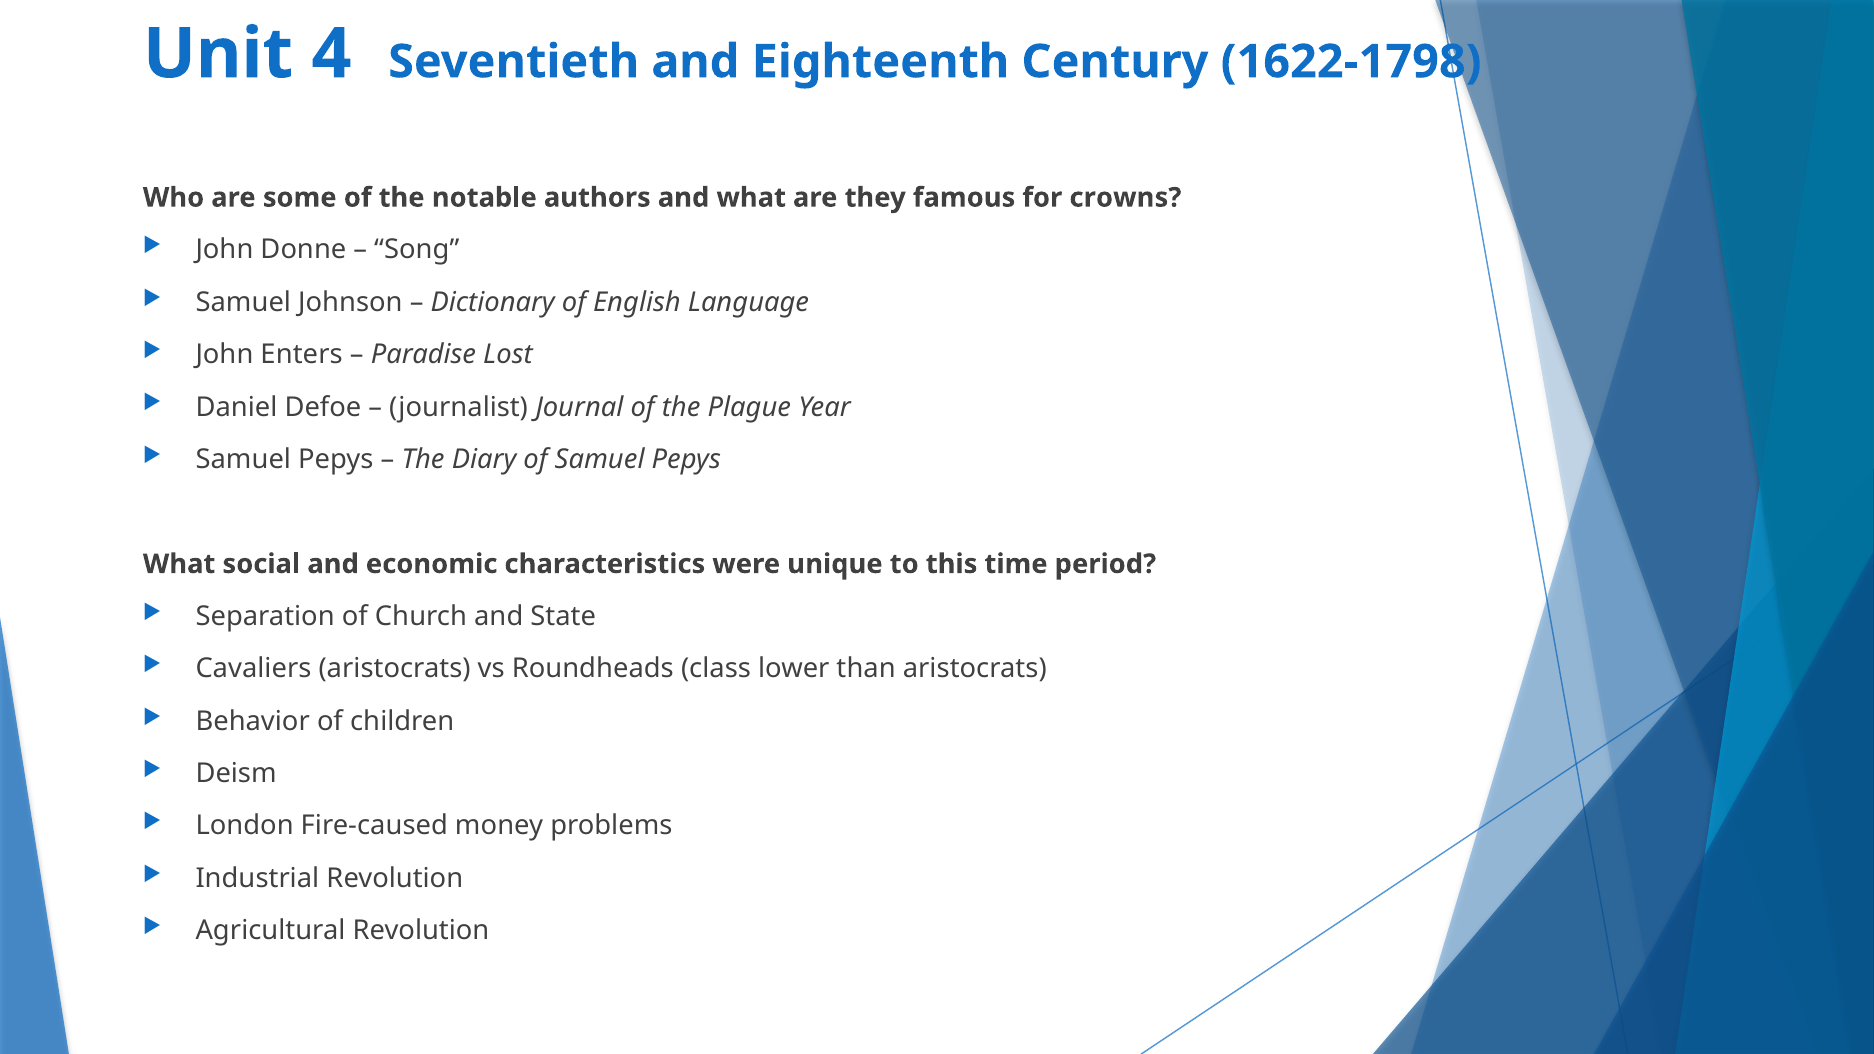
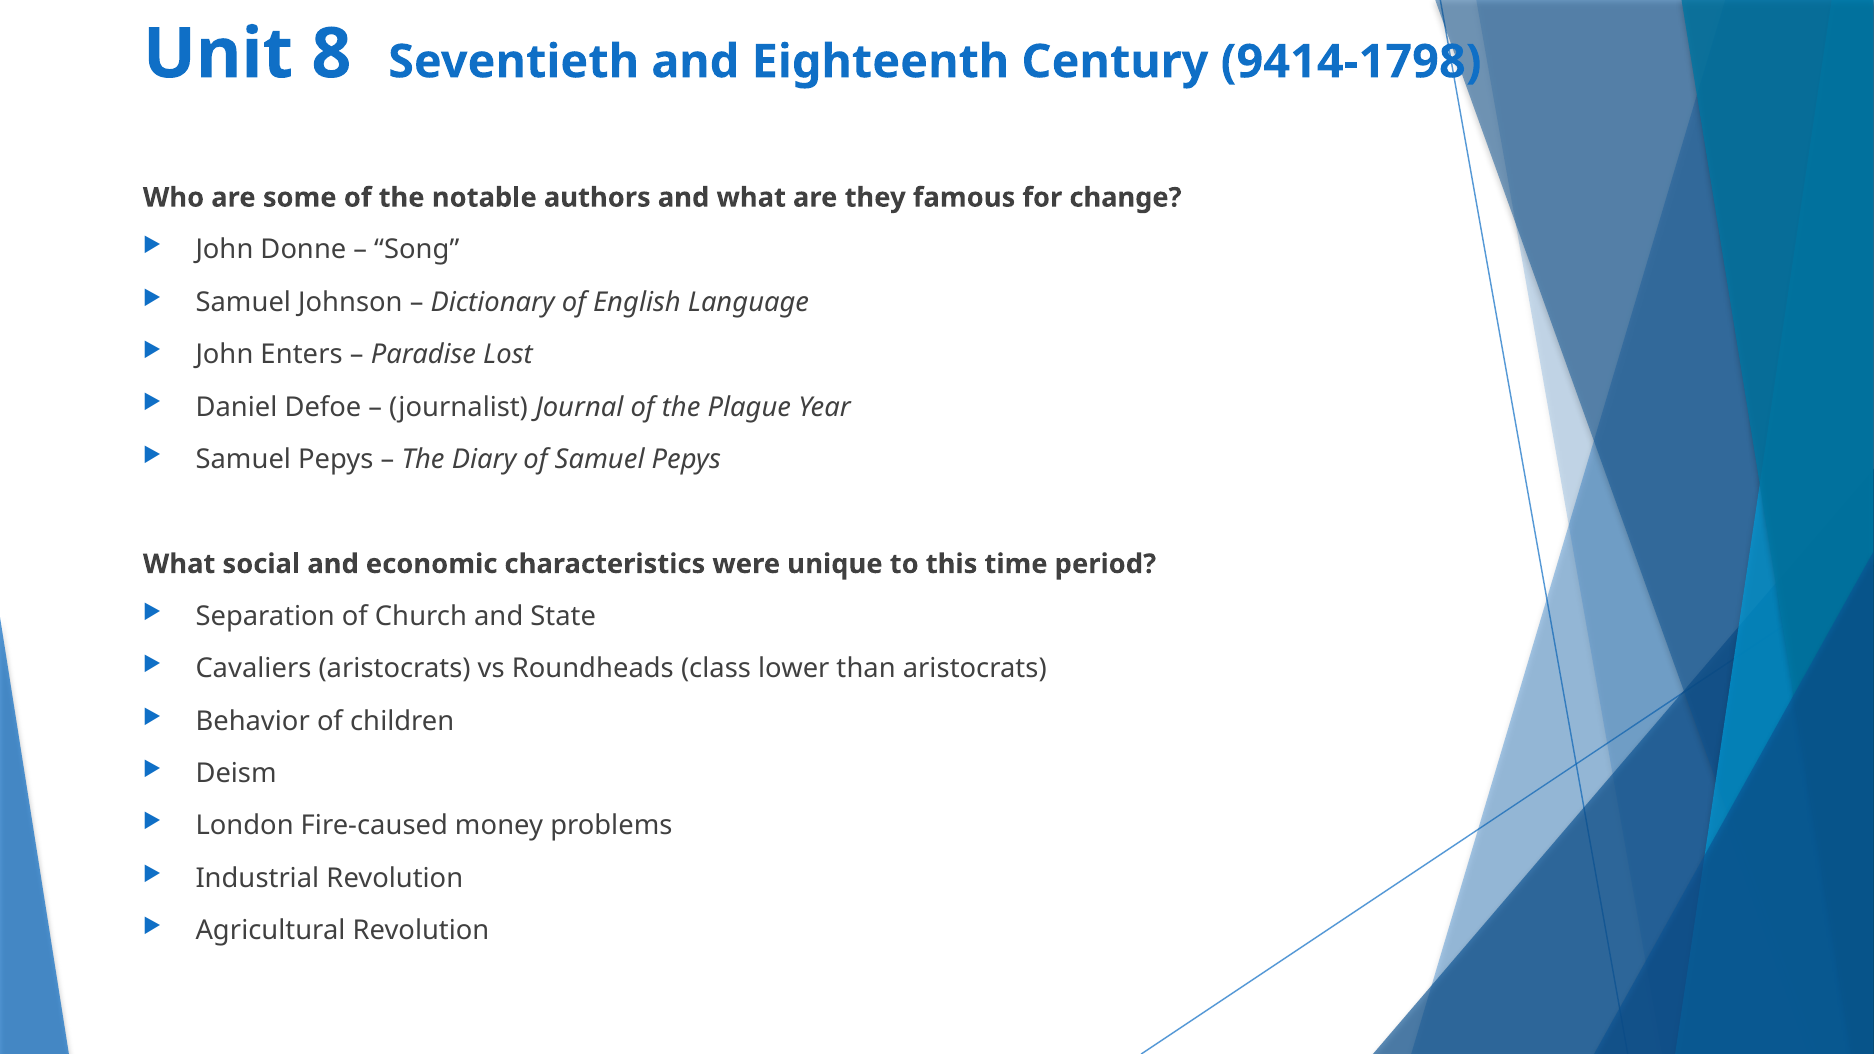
4: 4 -> 8
1622-1798: 1622-1798 -> 9414-1798
crowns: crowns -> change
